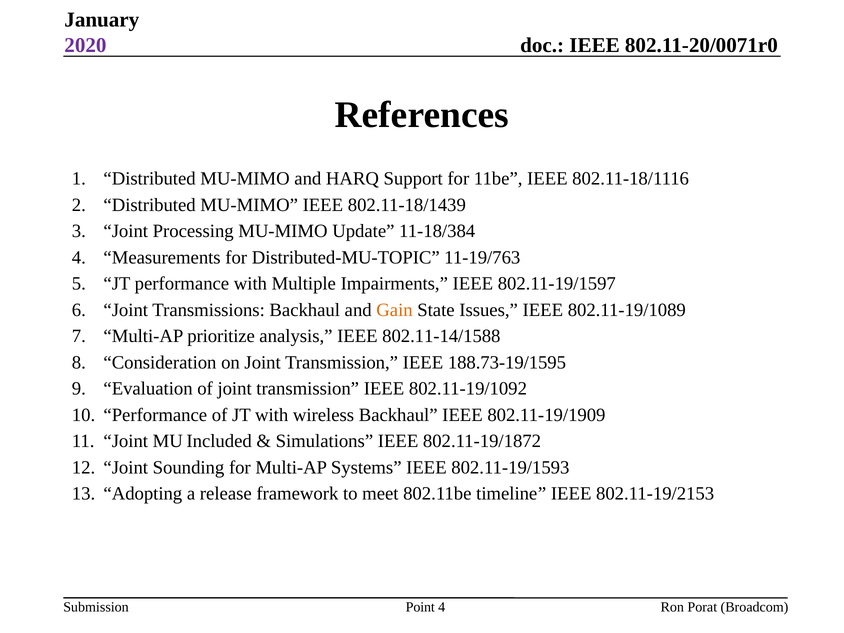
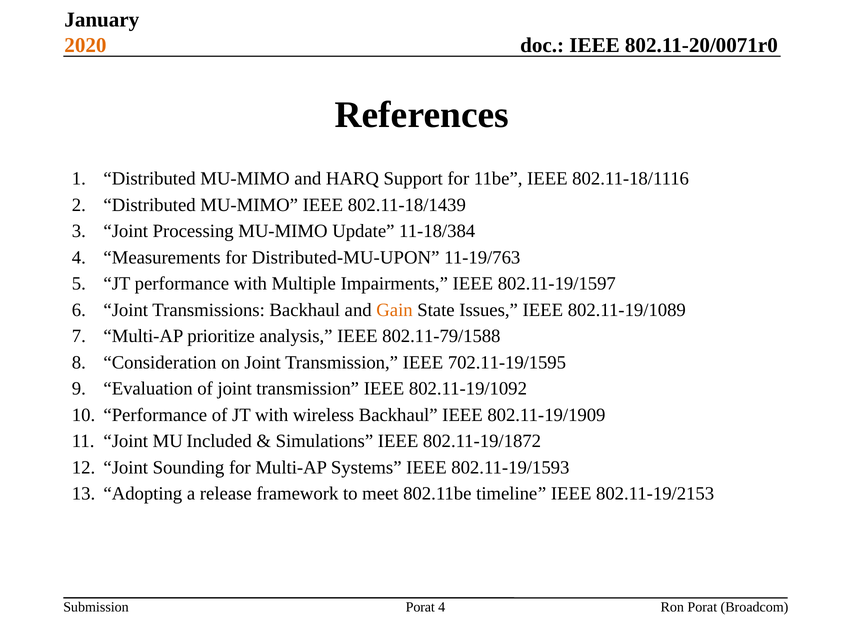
2020 colour: purple -> orange
Distributed-MU-TOPIC: Distributed-MU-TOPIC -> Distributed-MU-UPON
802.11-14/1588: 802.11-14/1588 -> 802.11-79/1588
188.73-19/1595: 188.73-19/1595 -> 702.11-19/1595
Point at (420, 607): Point -> Porat
